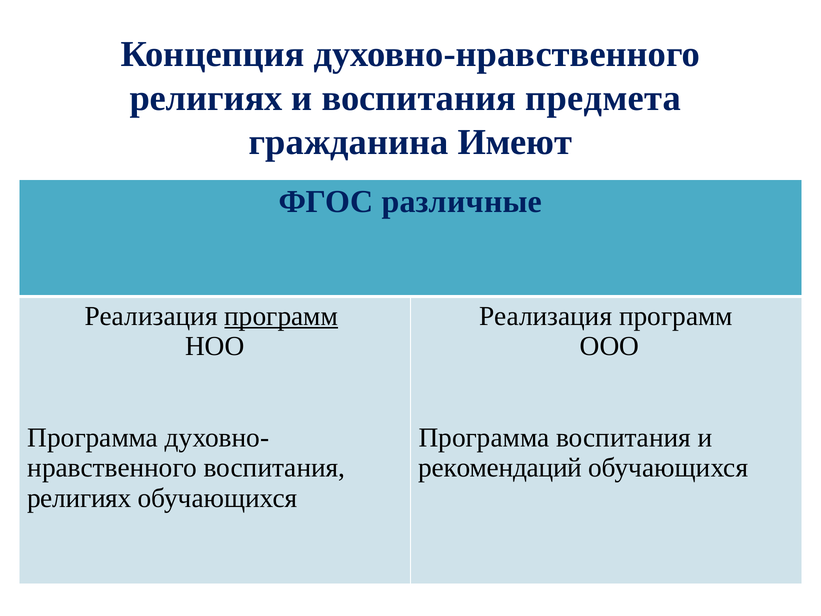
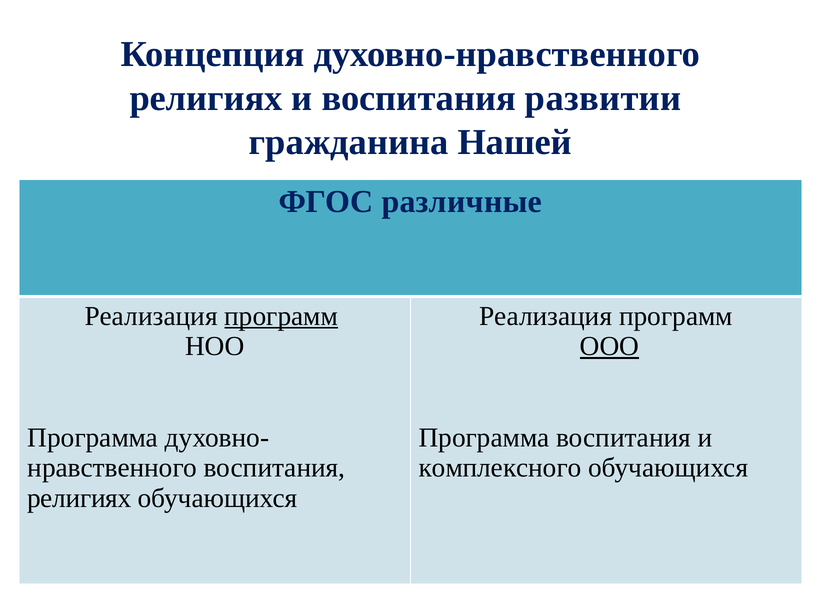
предмета: предмета -> развитии
Имеют: Имеют -> Нашей
ООО underline: none -> present
рекомендаций: рекомендаций -> комплексного
